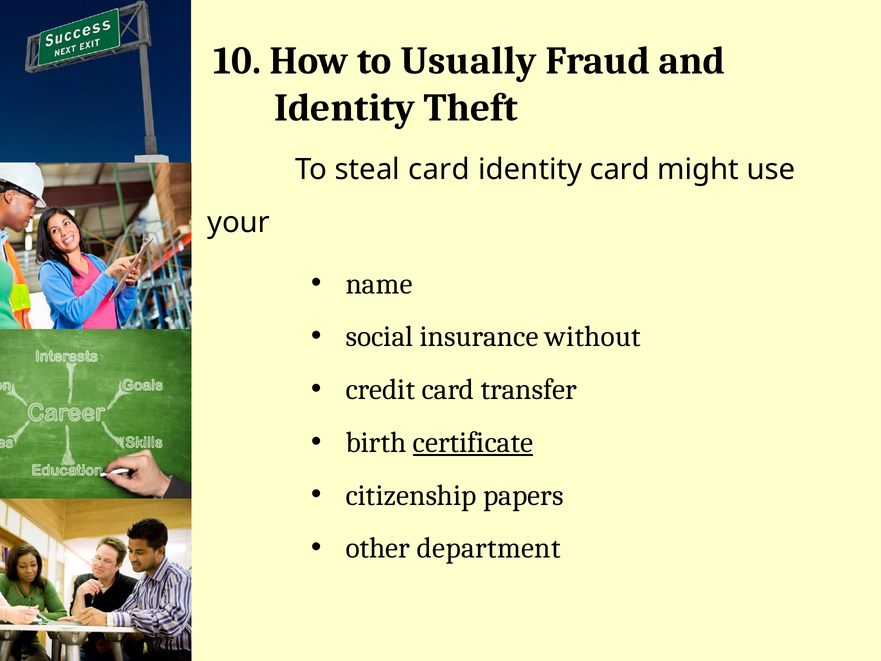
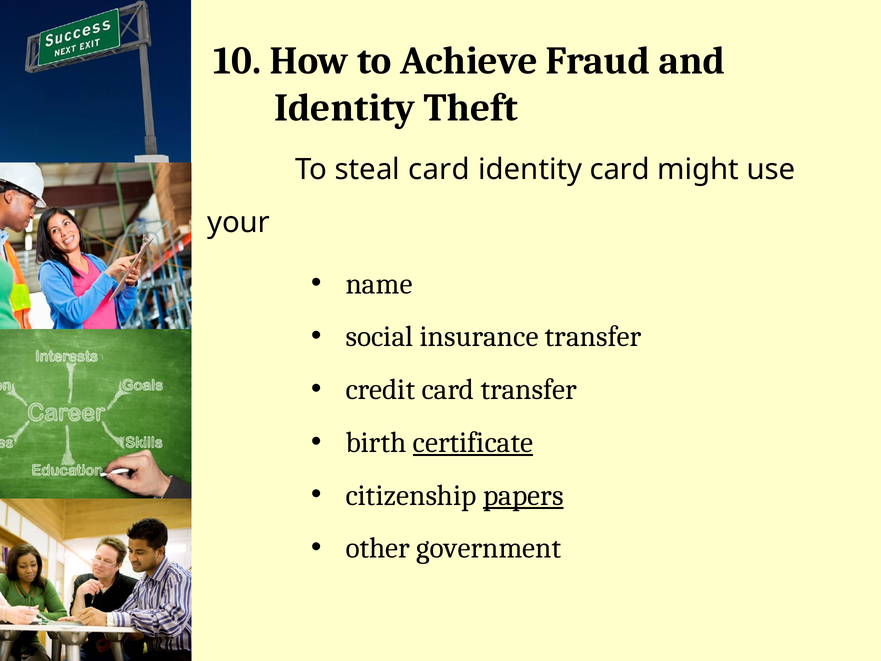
Usually: Usually -> Achieve
insurance without: without -> transfer
papers underline: none -> present
department: department -> government
